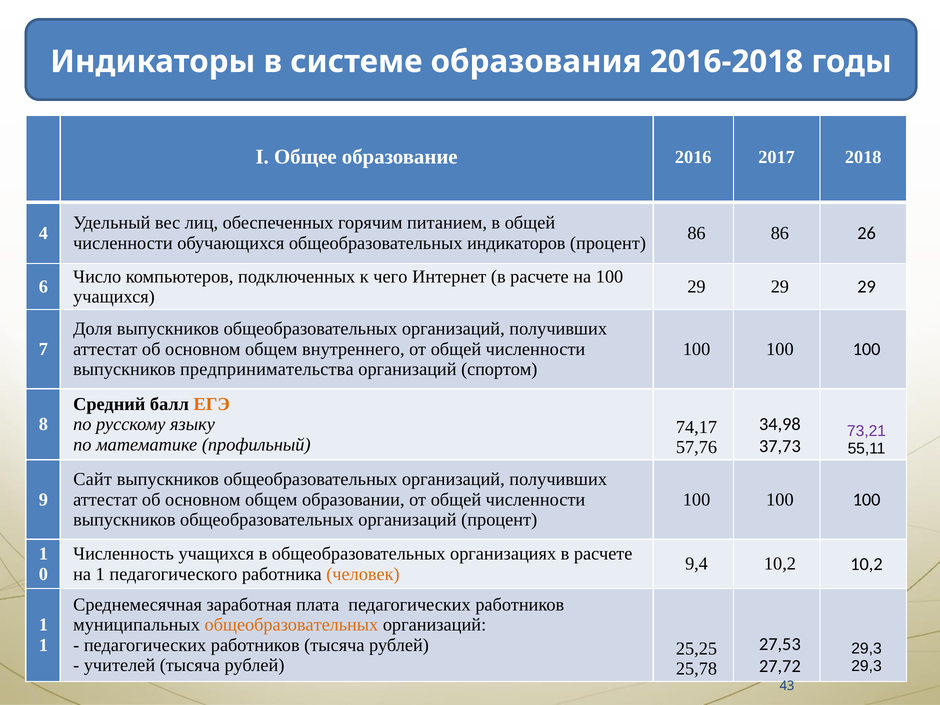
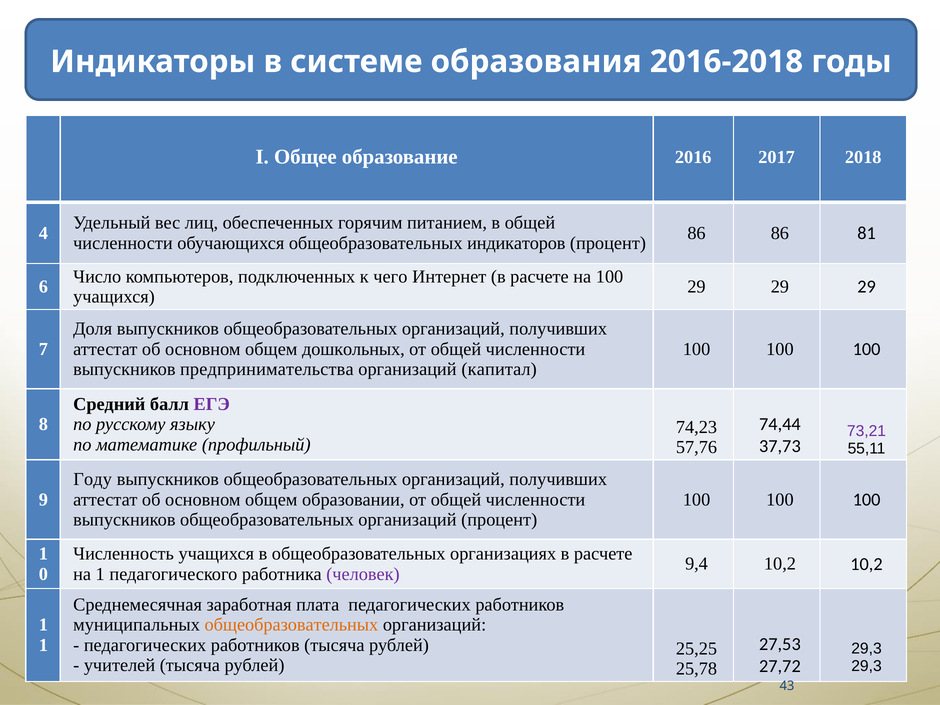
26: 26 -> 81
внутреннего: внутреннего -> дошкольных
спортом: спортом -> капитал
ЕГЭ colour: orange -> purple
34,98: 34,98 -> 74,44
74,17: 74,17 -> 74,23
Сайт: Сайт -> Году
человек colour: orange -> purple
